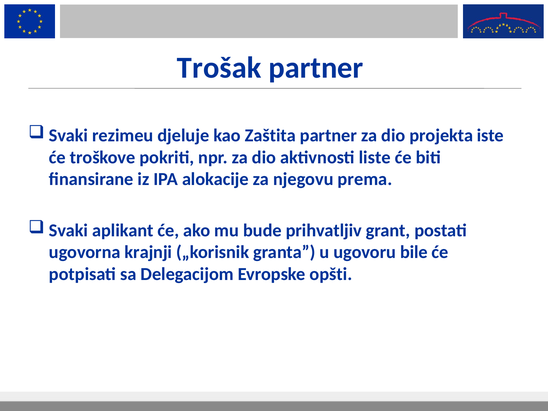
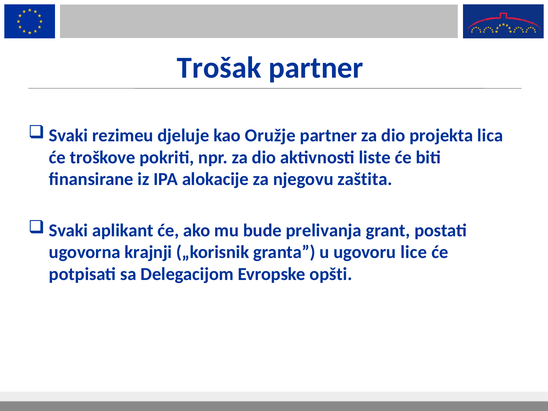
Zaštita: Zaštita -> Oružje
iste: iste -> lica
prema: prema -> zaštita
prihvatljiv: prihvatljiv -> prelivanja
bile: bile -> lice
